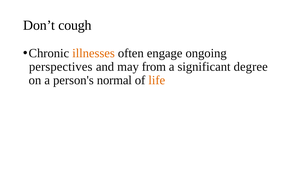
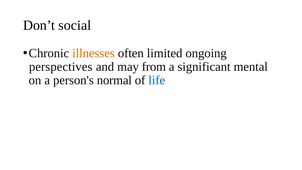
cough: cough -> social
engage: engage -> limited
degree: degree -> mental
life colour: orange -> blue
